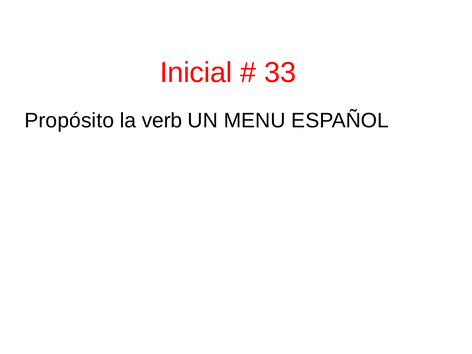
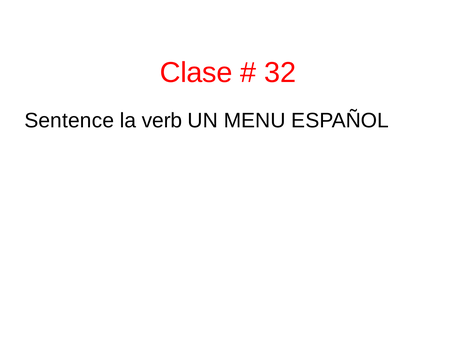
Inicial: Inicial -> Clase
33: 33 -> 32
Propósito: Propósito -> Sentence
